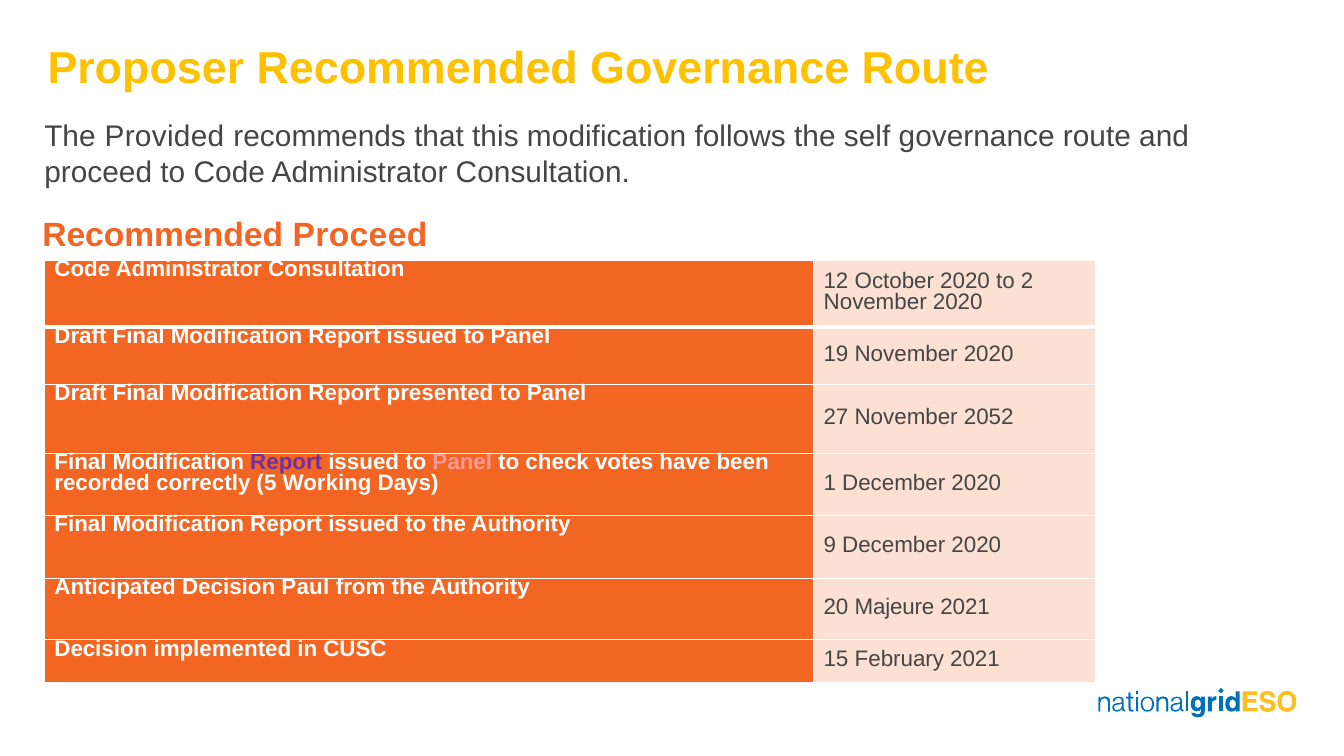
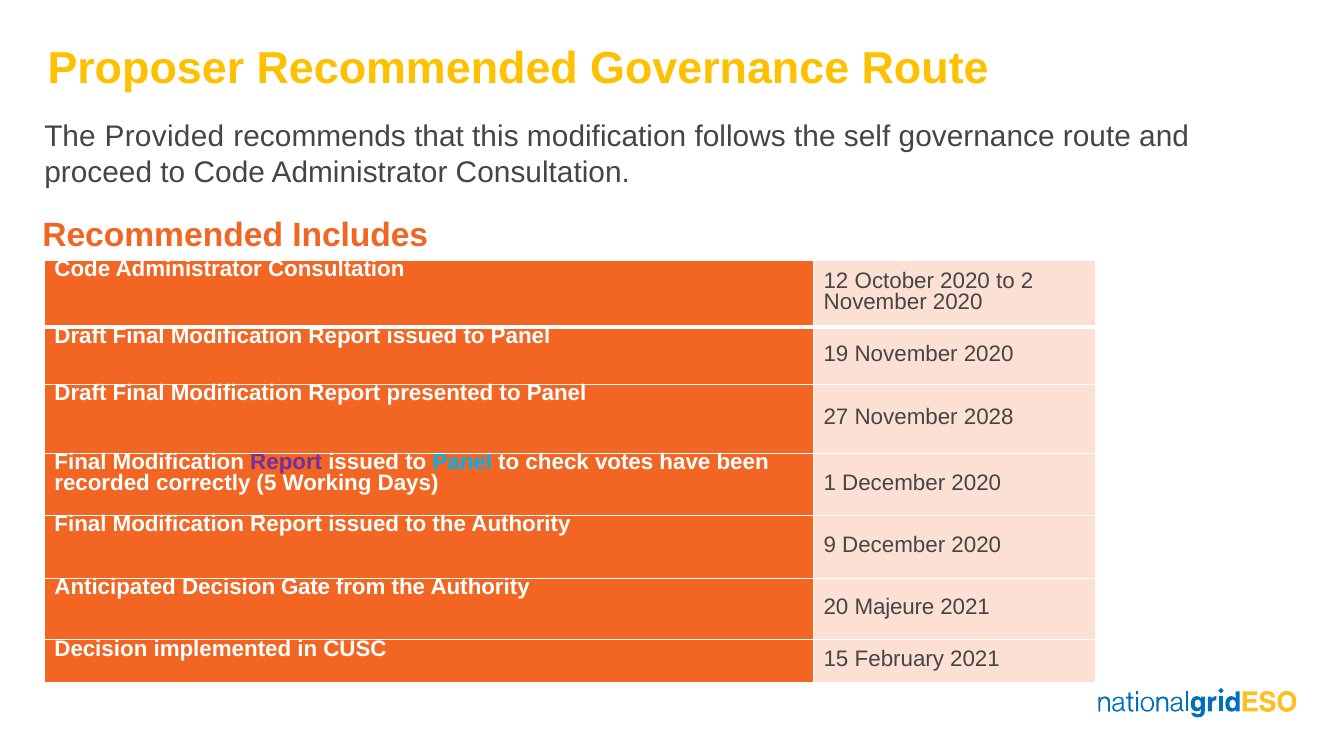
Recommended Proceed: Proceed -> Includes
2052: 2052 -> 2028
Panel at (462, 462) colour: pink -> light blue
Paul: Paul -> Gate
